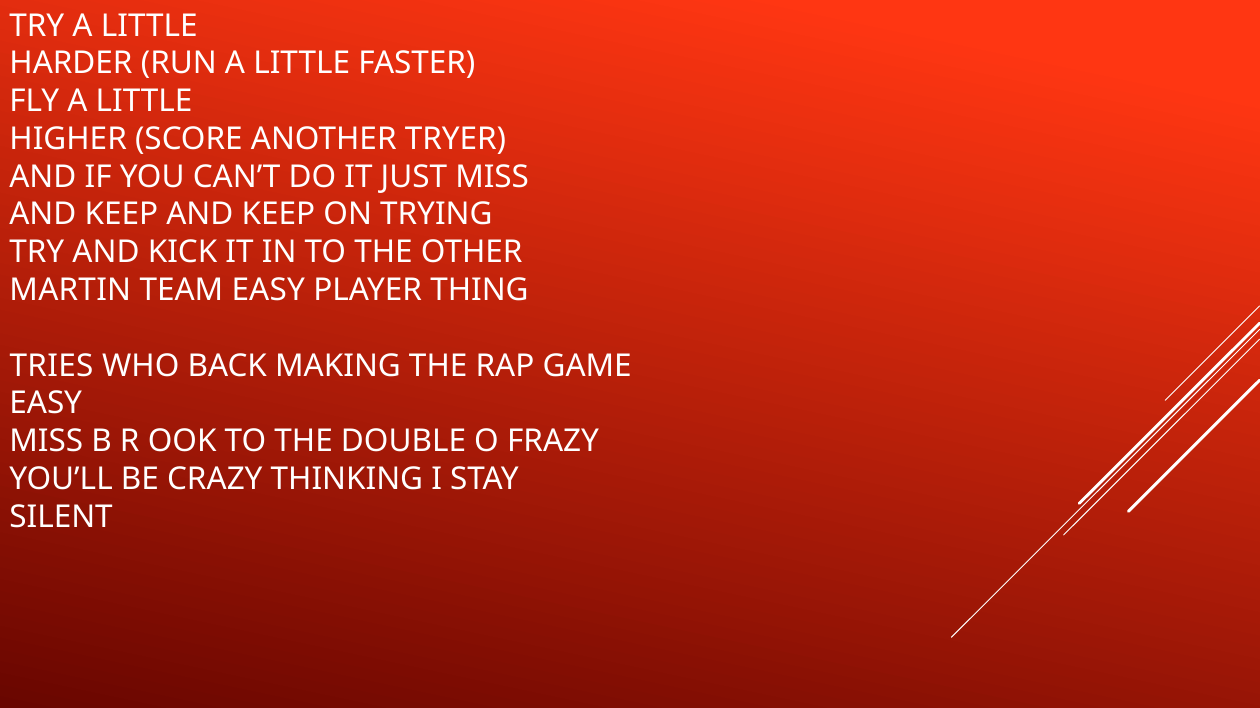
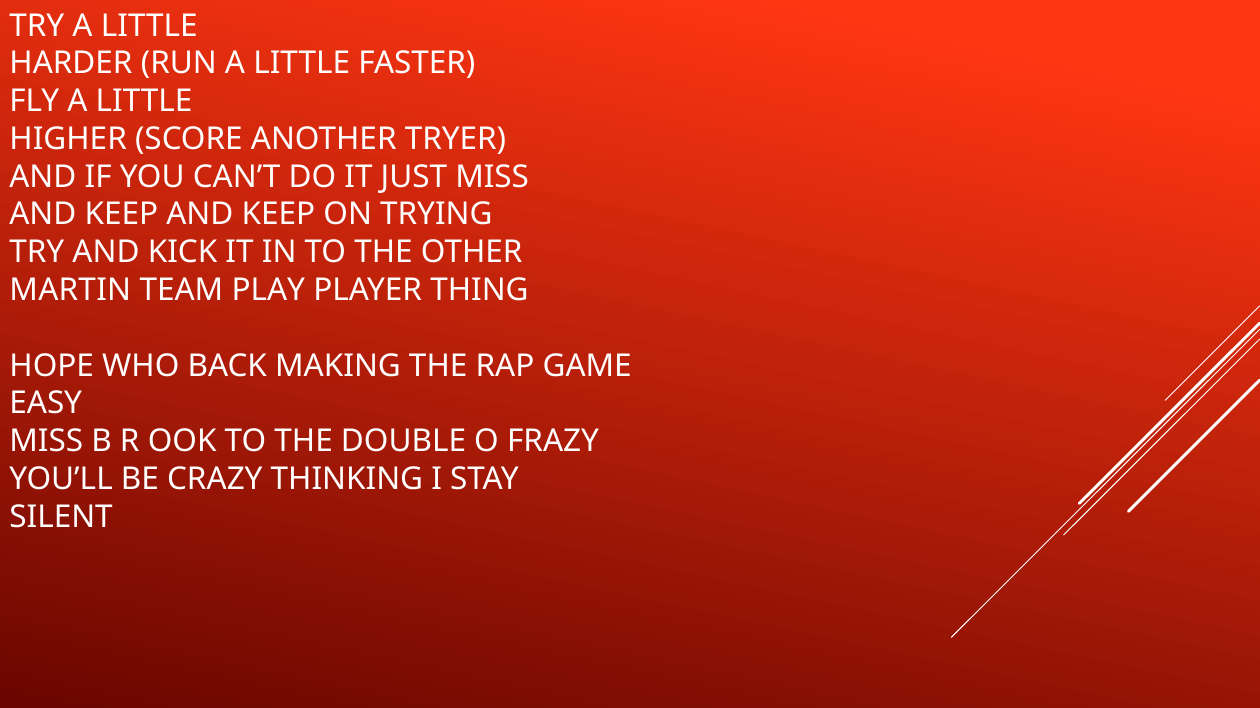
TEAM EASY: EASY -> PLAY
TRIES: TRIES -> HOPE
